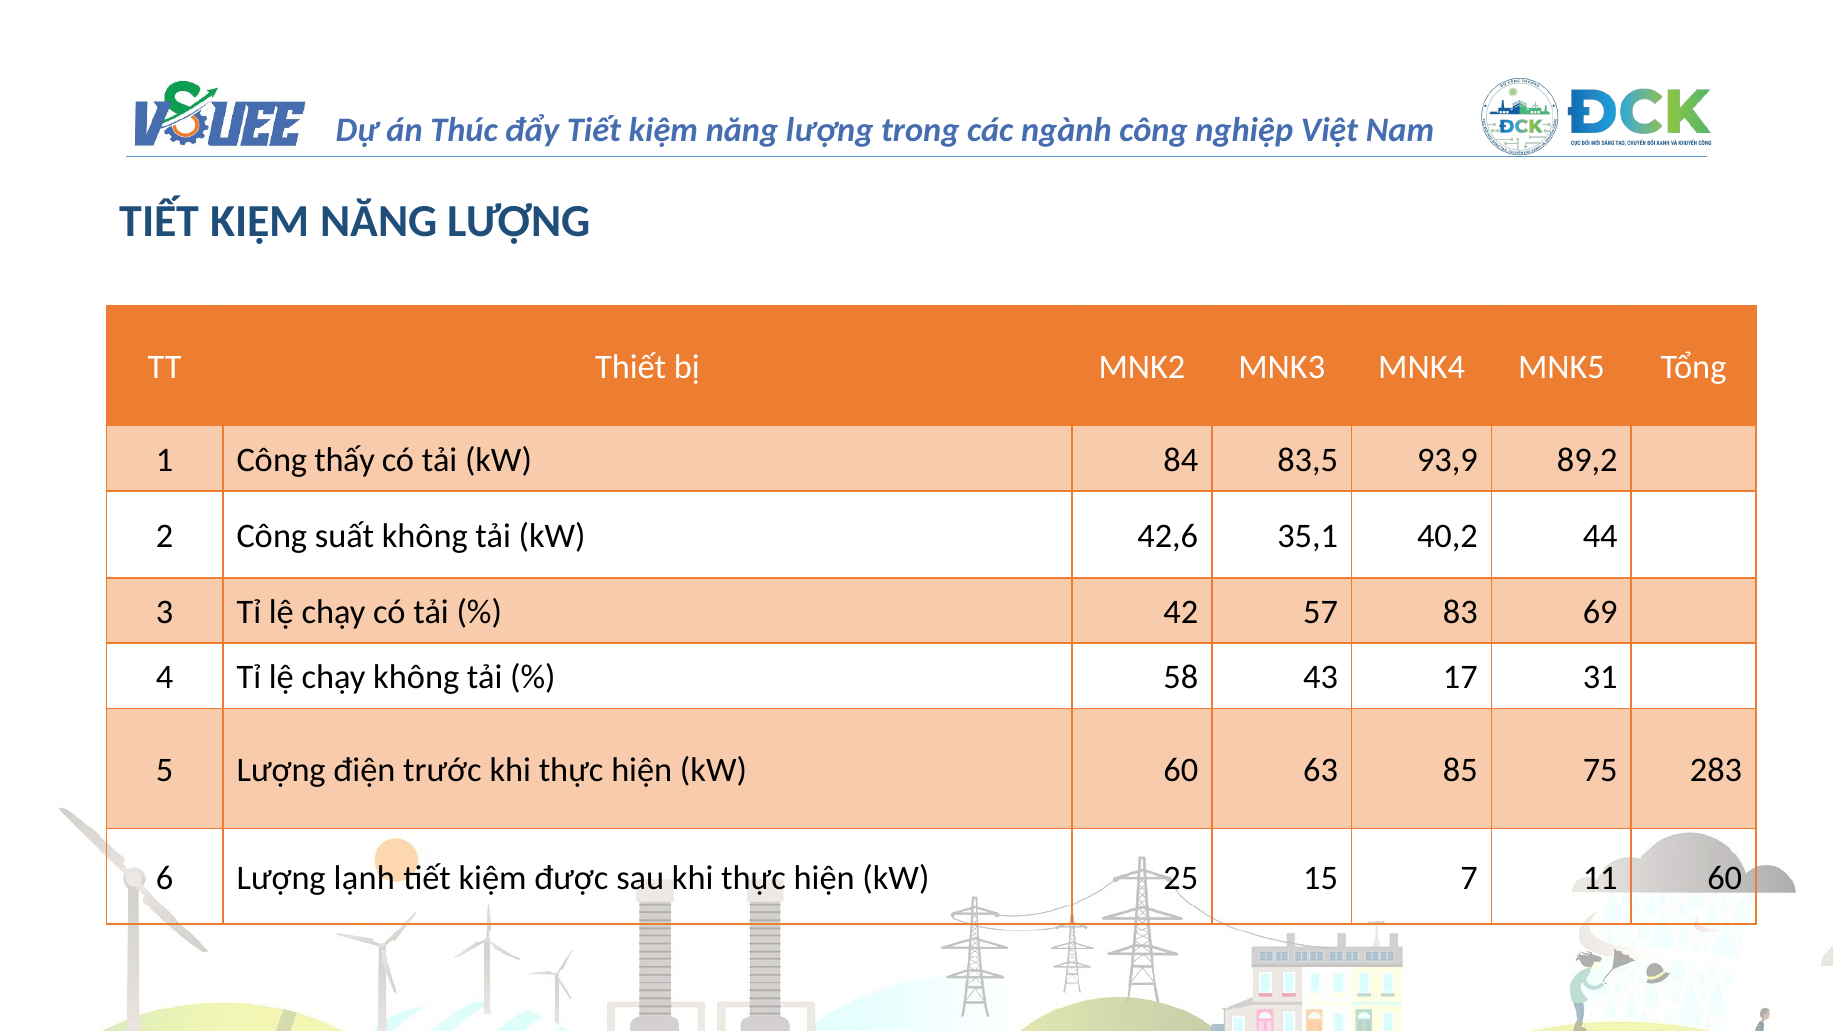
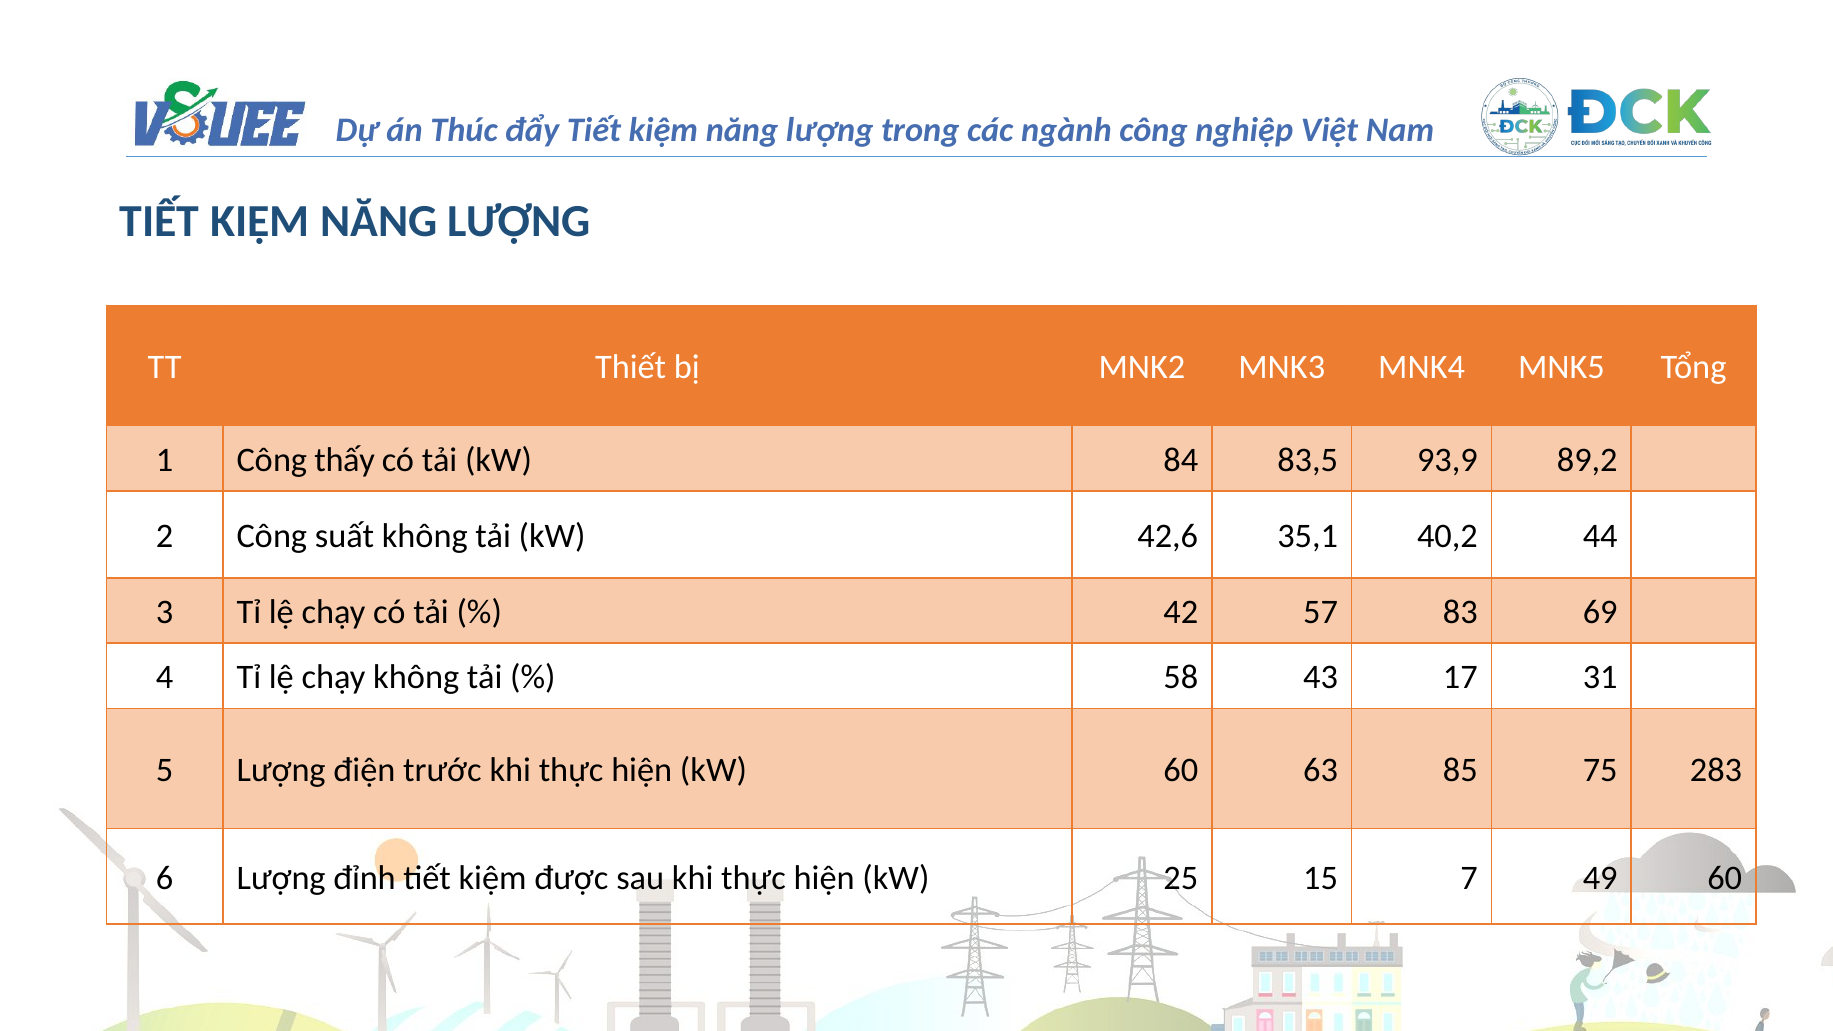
lạnh: lạnh -> đỉnh
11: 11 -> 49
